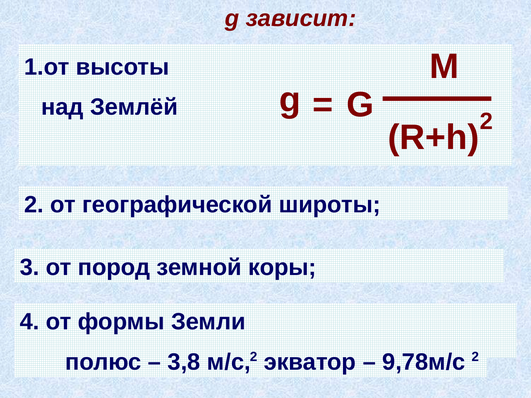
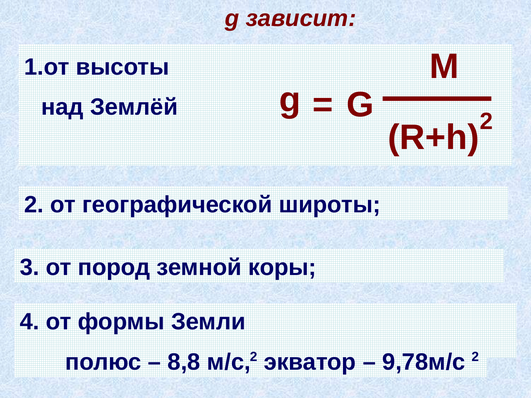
3,8: 3,8 -> 8,8
